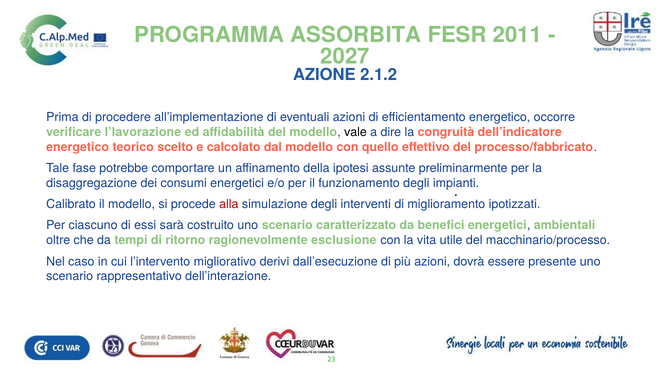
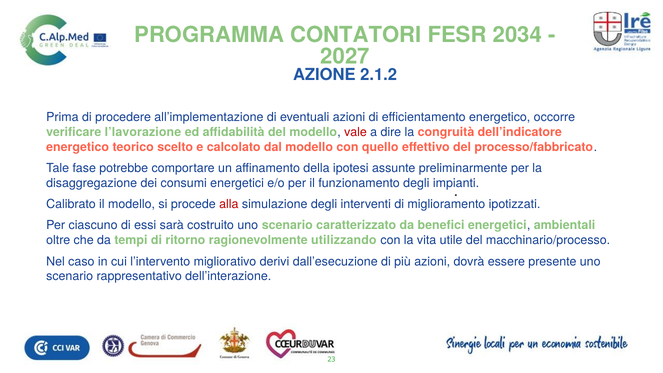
ASSORBITA: ASSORBITA -> CONTATORI
2011: 2011 -> 2034
vale colour: black -> red
esclusione: esclusione -> utilizzando
